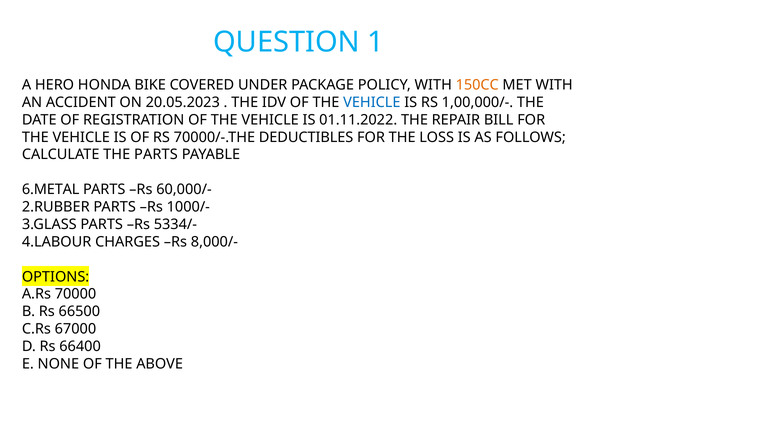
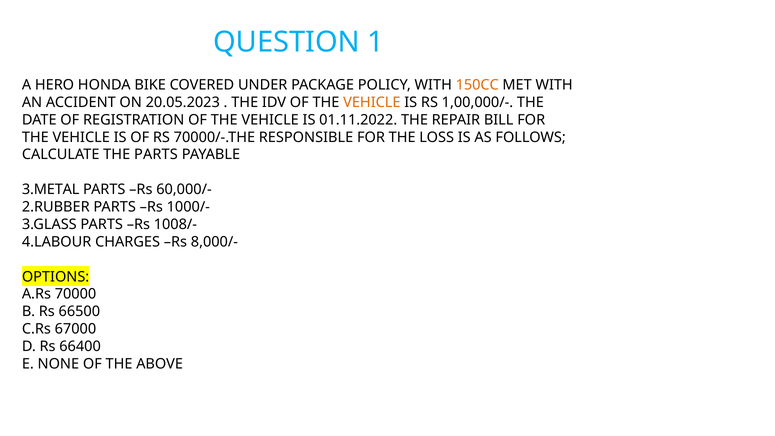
VEHICLE at (372, 102) colour: blue -> orange
DEDUCTIBLES: DEDUCTIBLES -> RESPONSIBLE
6.METAL: 6.METAL -> 3.METAL
5334/-: 5334/- -> 1008/-
